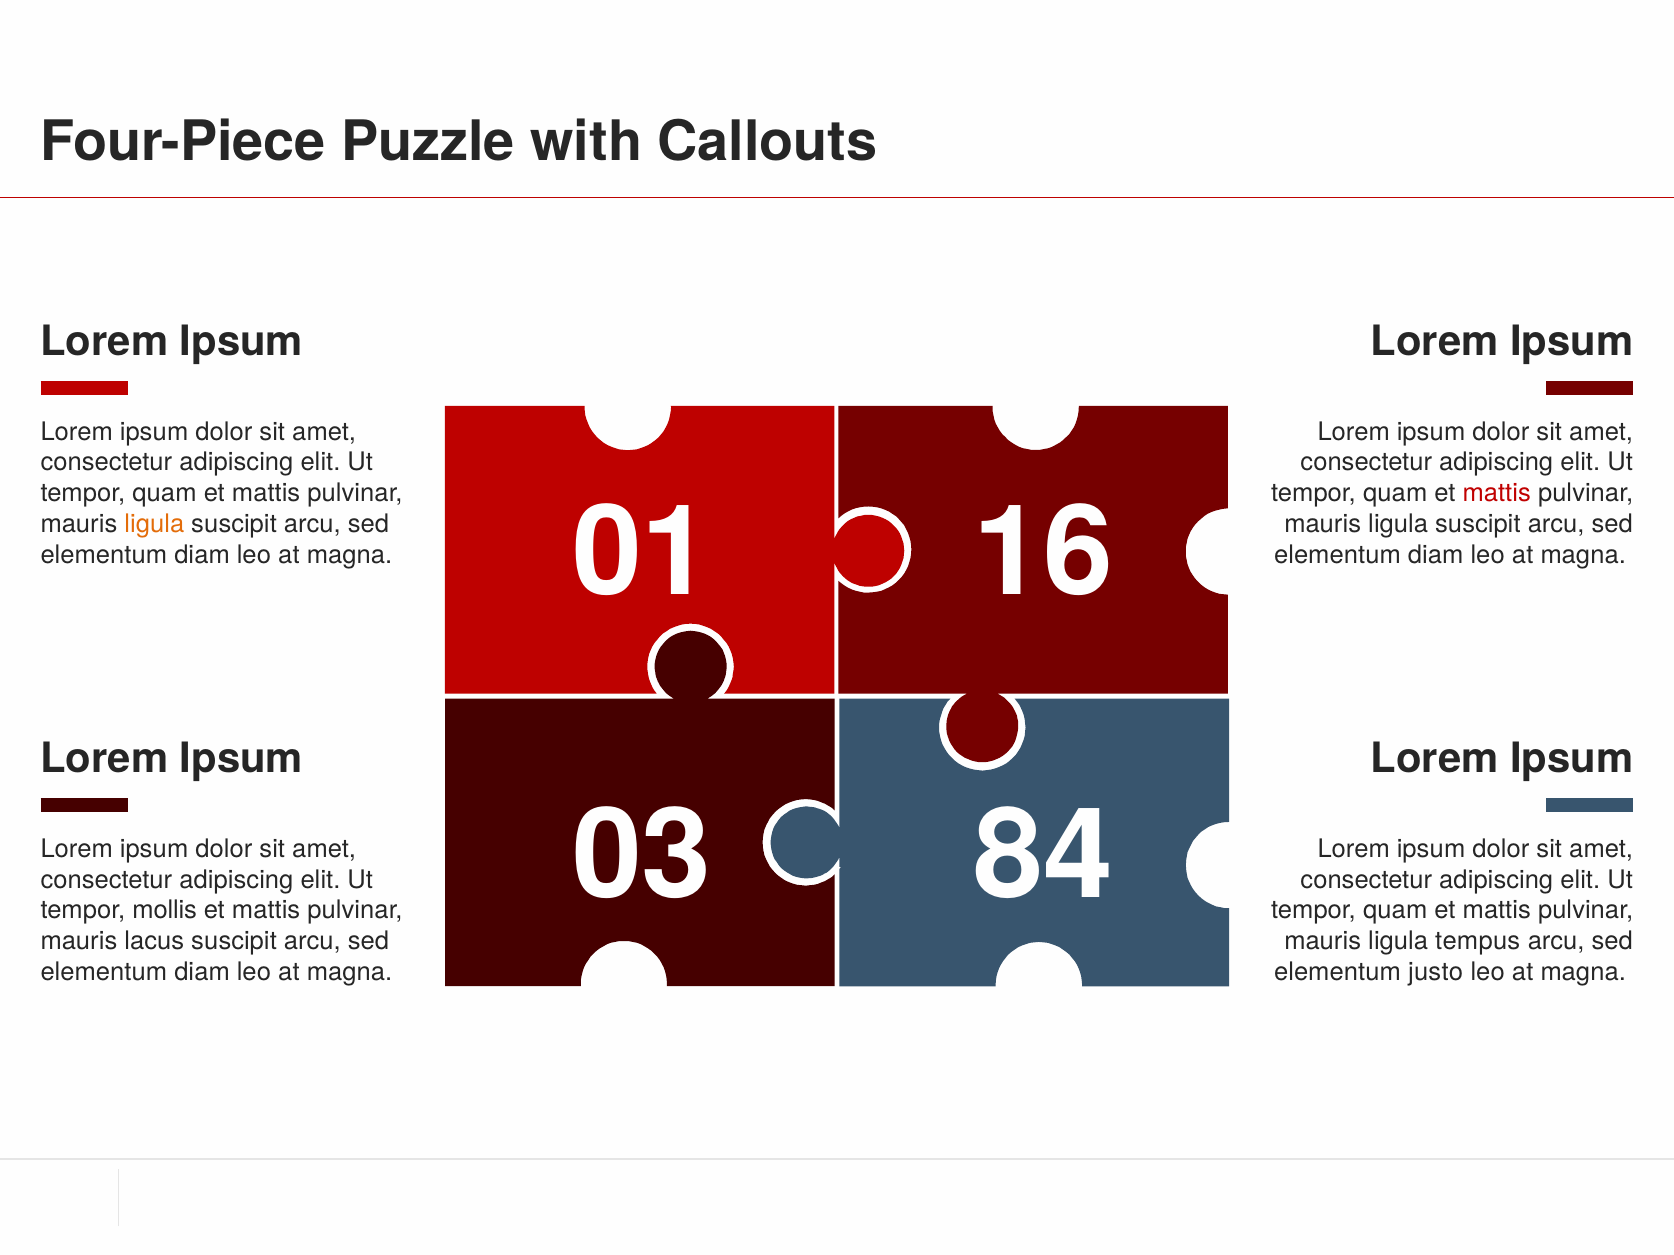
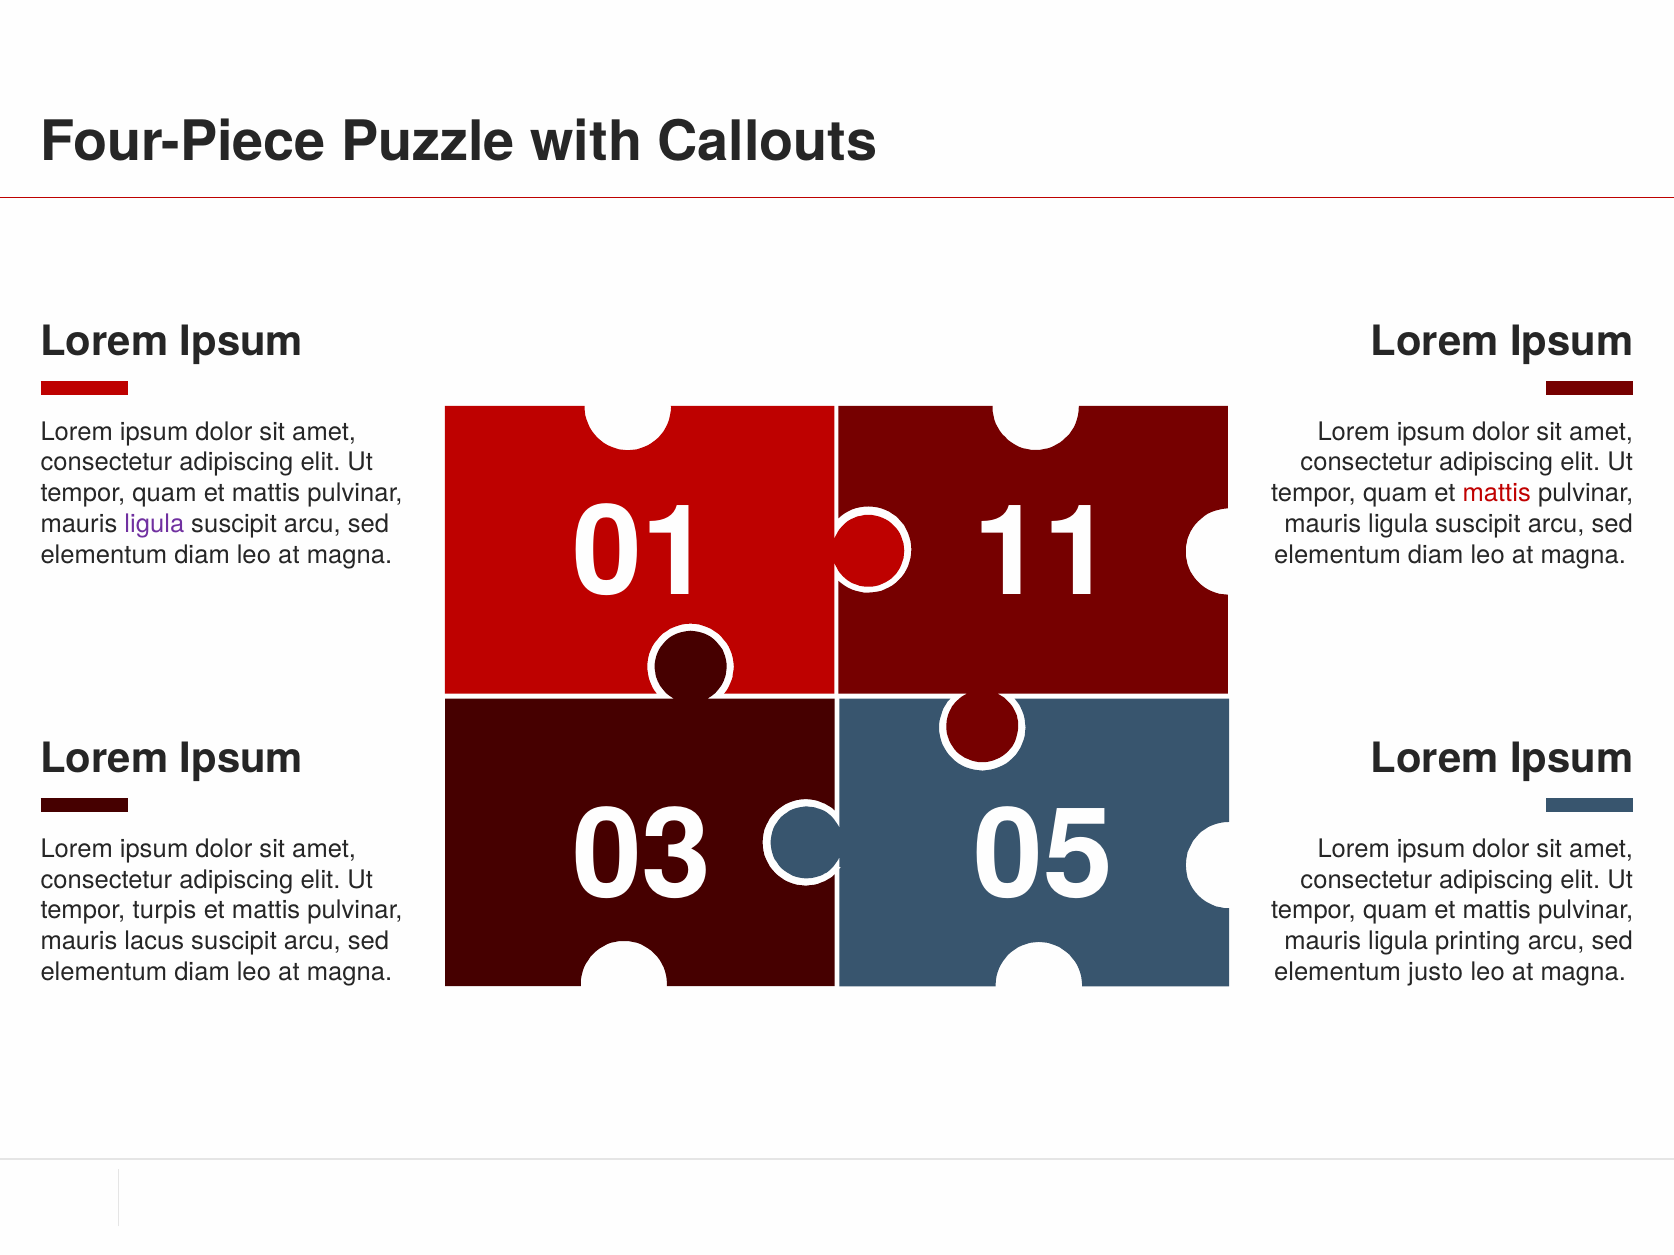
16: 16 -> 11
ligula at (154, 524) colour: orange -> purple
84: 84 -> 05
mollis: mollis -> turpis
tempus: tempus -> printing
